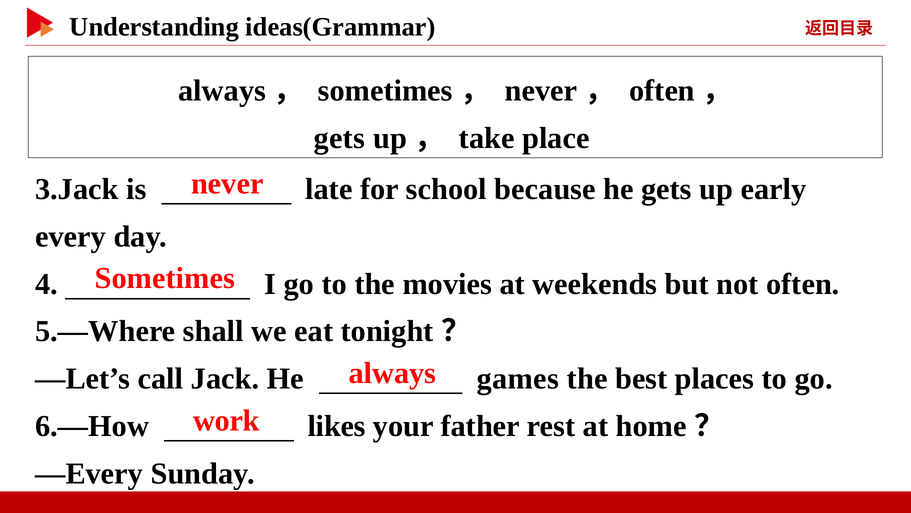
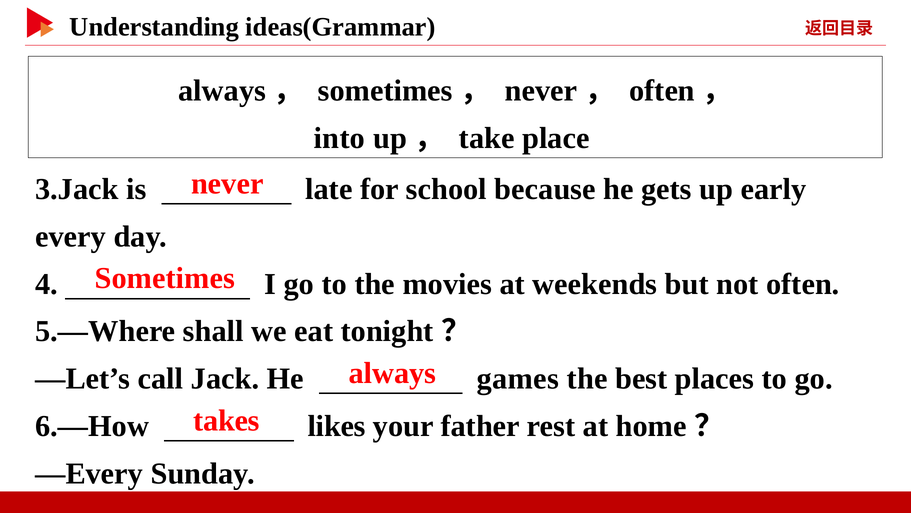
gets at (339, 138): gets -> into
work: work -> takes
